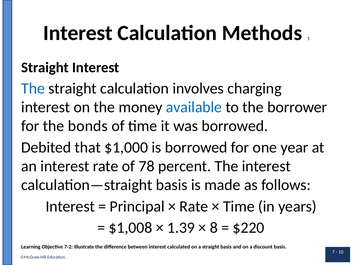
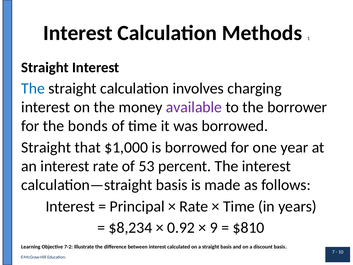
available colour: blue -> purple
Debited at (46, 147): Debited -> Straight
78: 78 -> 53
$1,008: $1,008 -> $8,234
1.39: 1.39 -> 0.92
8: 8 -> 9
$220: $220 -> $810
